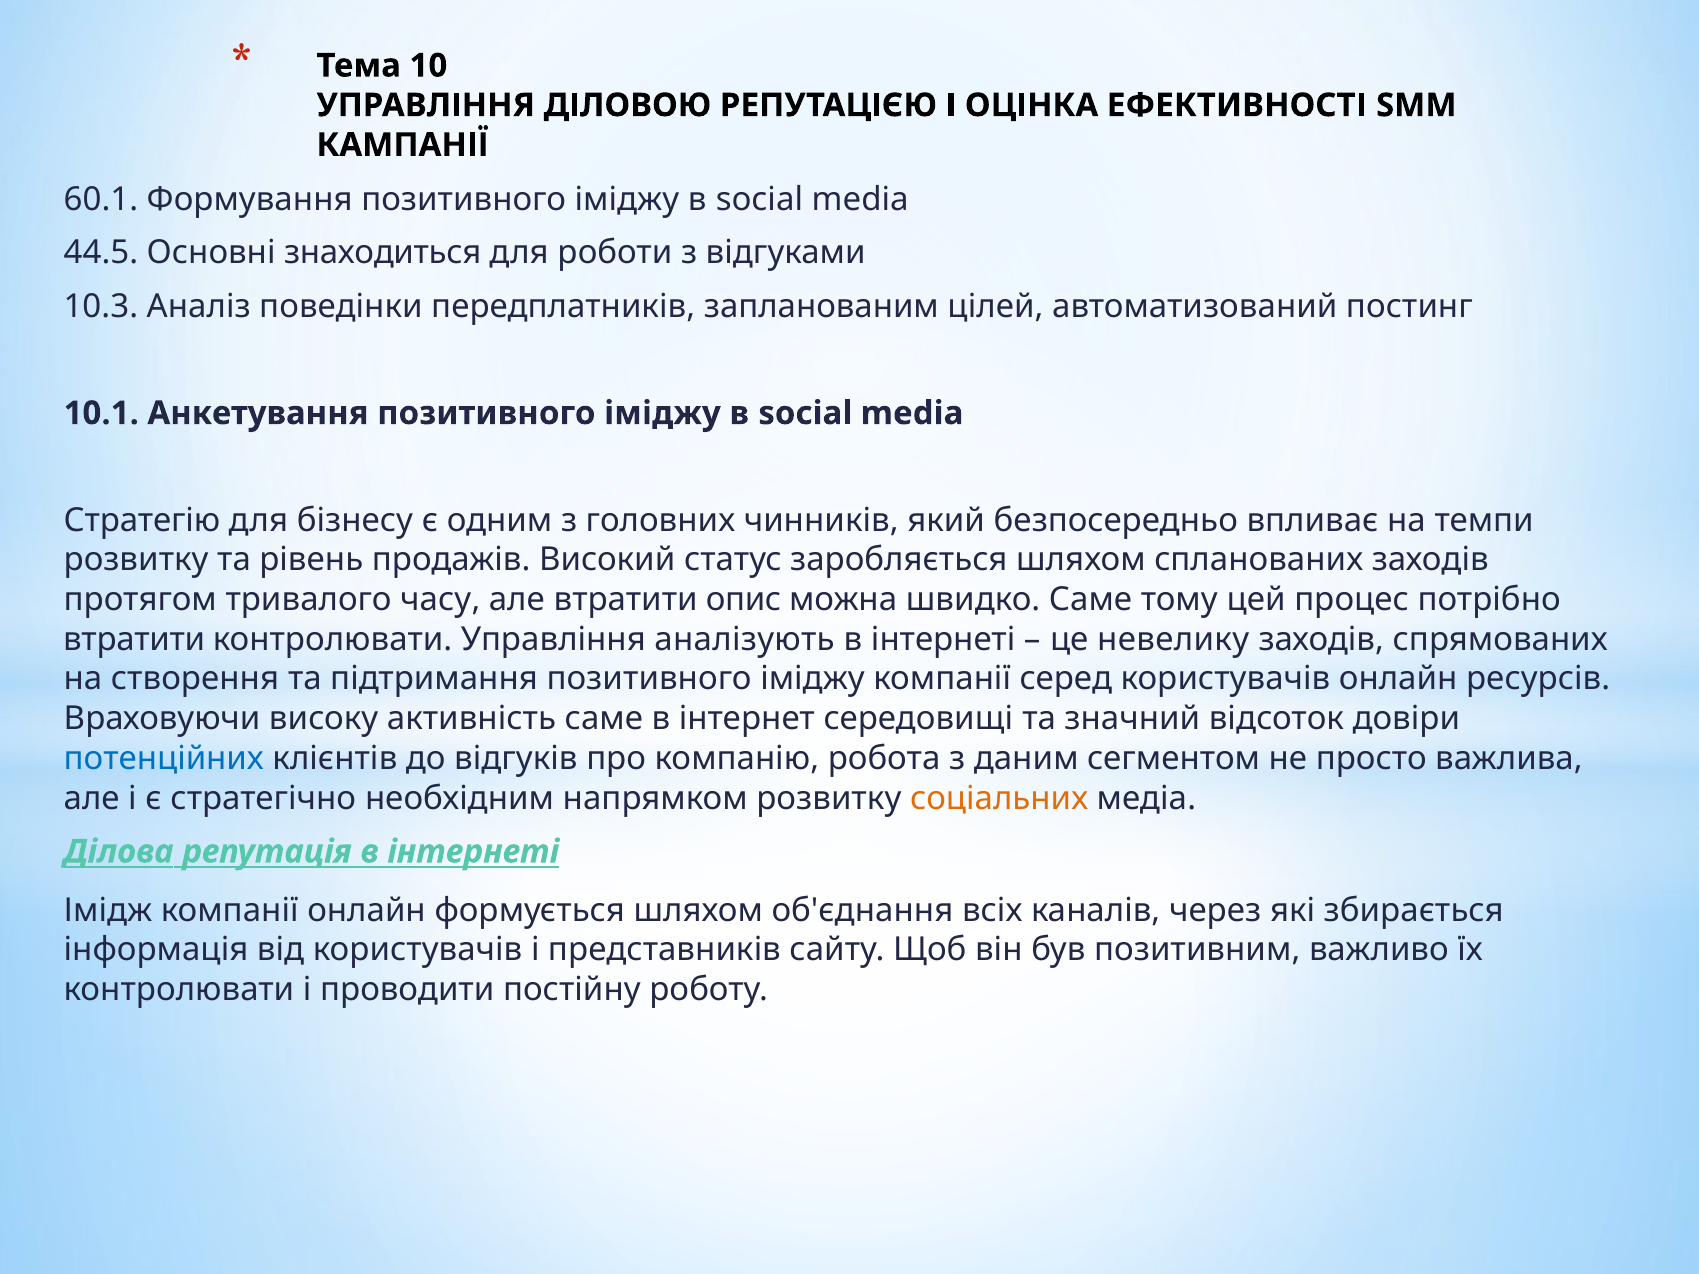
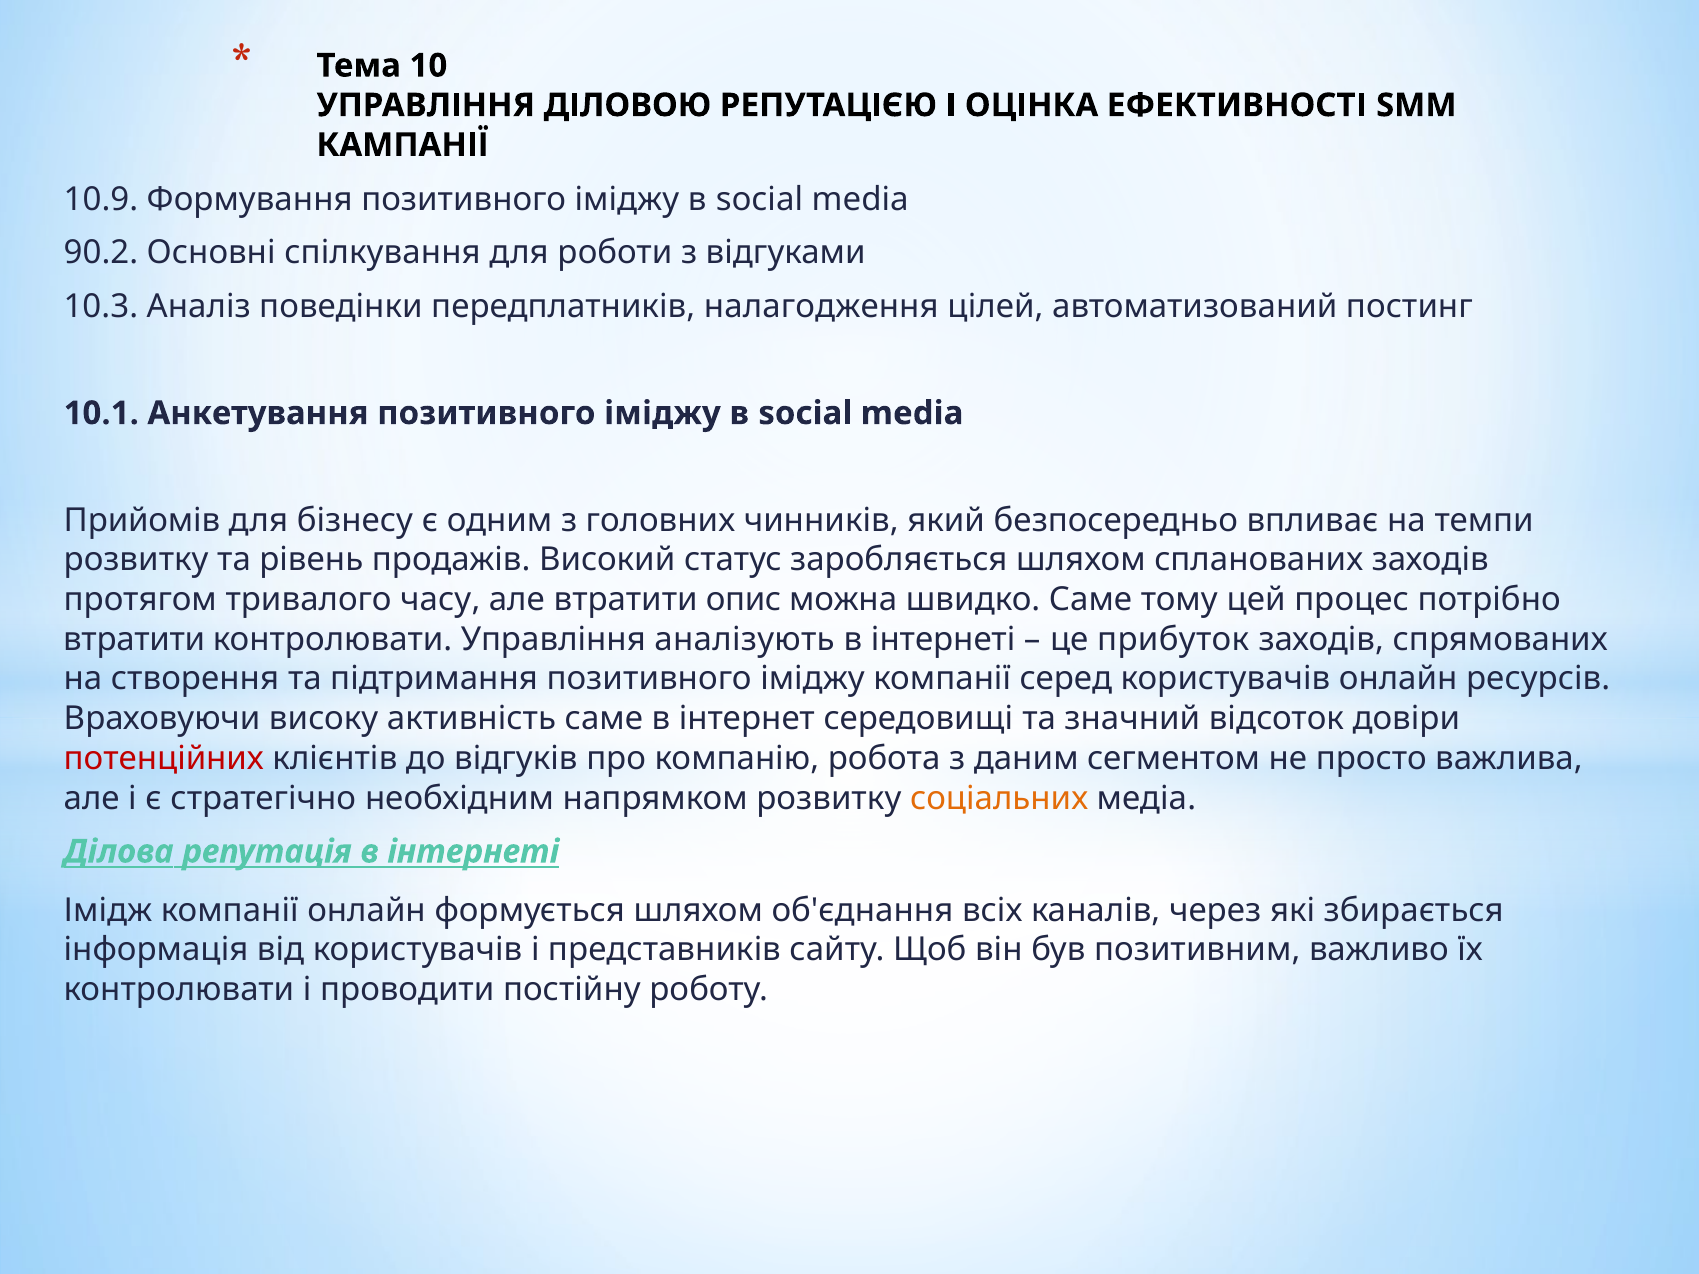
60.1: 60.1 -> 10.9
44.5: 44.5 -> 90.2
знаходиться: знаходиться -> спілкування
запланованим: запланованим -> налагодження
Стратегію: Стратегію -> Прийомів
невелику: невелику -> прибуток
потенційних colour: blue -> red
